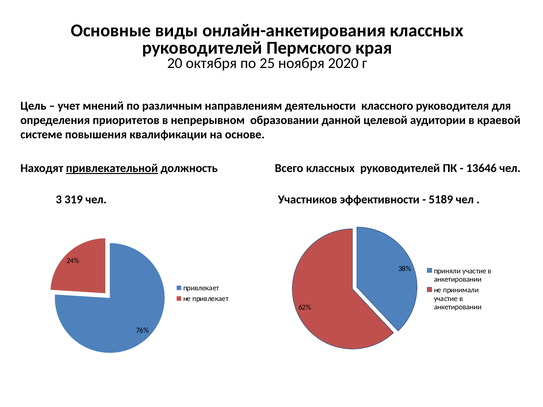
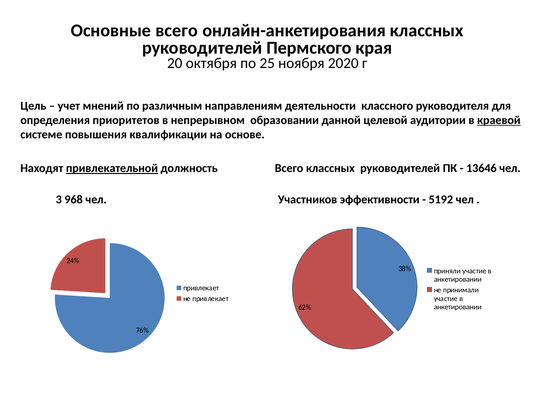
Основные виды: виды -> всего
краевой underline: none -> present
319: 319 -> 968
5189: 5189 -> 5192
